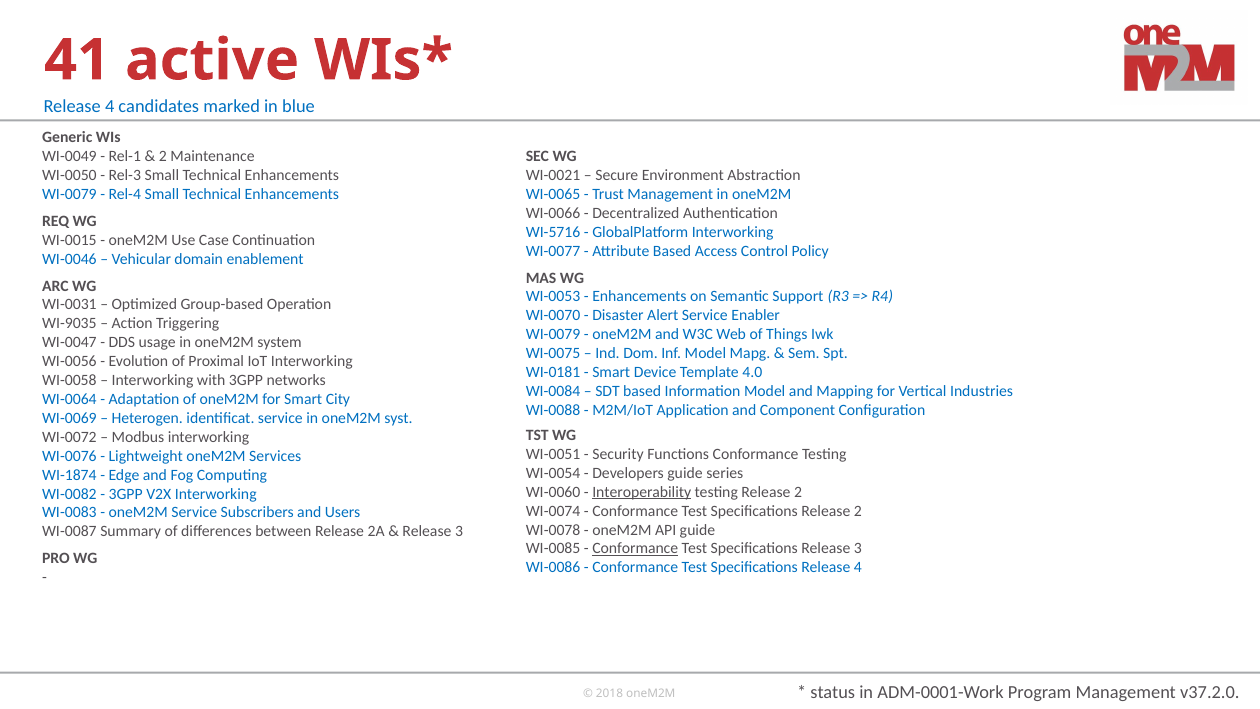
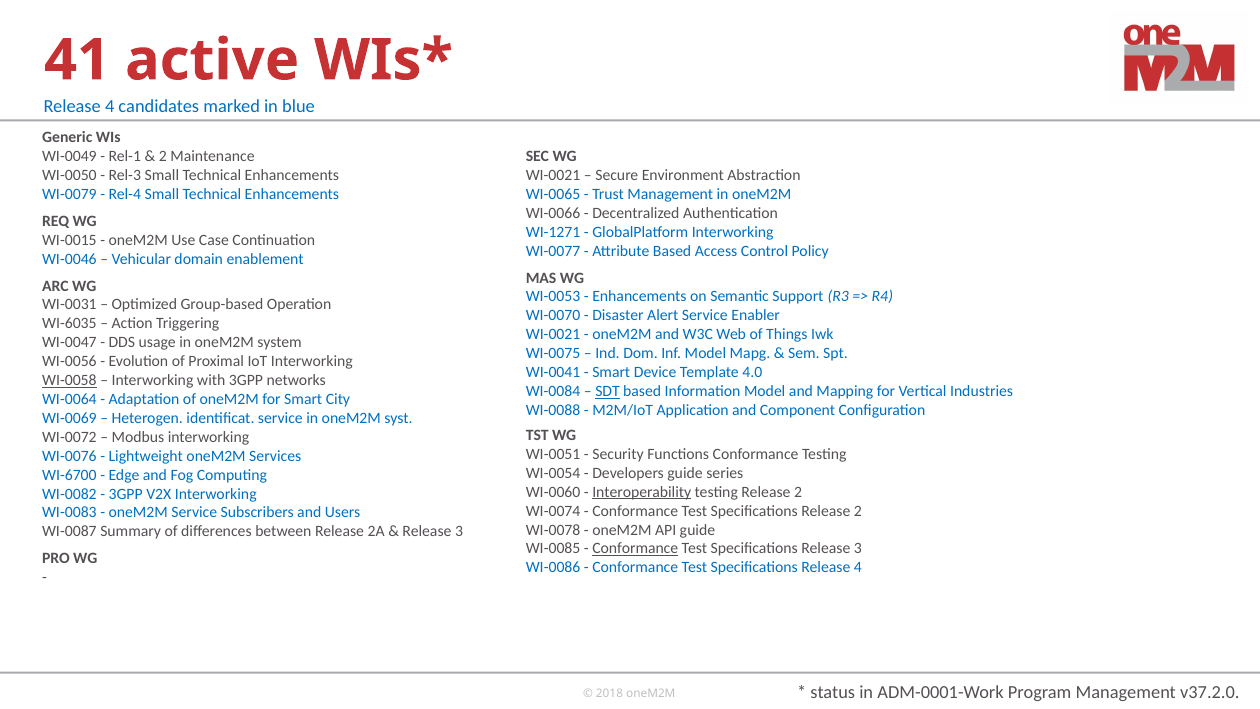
WI-5716: WI-5716 -> WI-1271
WI-9035: WI-9035 -> WI-6035
WI-0079 at (553, 334): WI-0079 -> WI-0021
WI-0181: WI-0181 -> WI-0041
WI-0058 underline: none -> present
SDT underline: none -> present
WI-1874: WI-1874 -> WI-6700
